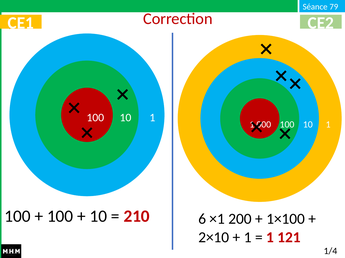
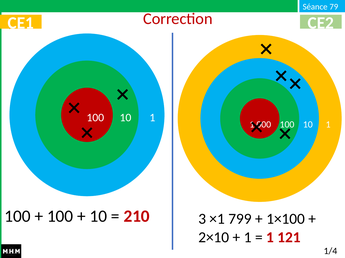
6: 6 -> 3
200: 200 -> 799
